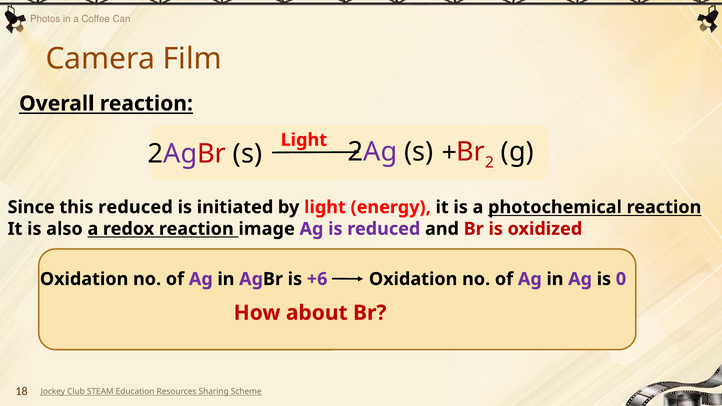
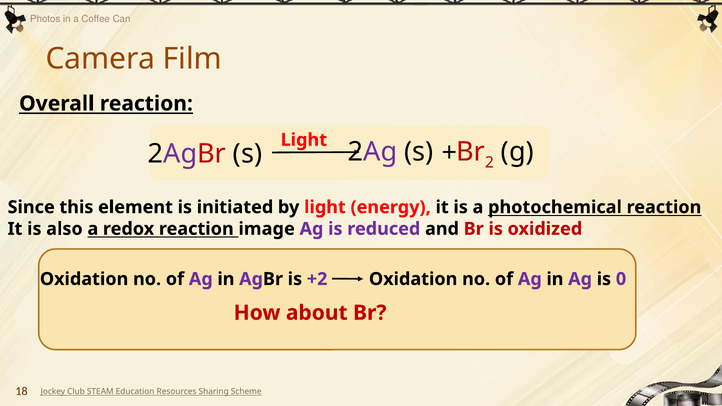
this reduced: reduced -> element
+6: +6 -> +2
